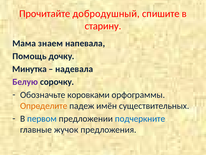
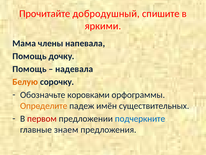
старину: старину -> яркими
знаем: знаем -> члены
Минутка at (30, 69): Минутка -> Помощь
Белую colour: purple -> orange
первом colour: blue -> red
жучок: жучок -> знаем
